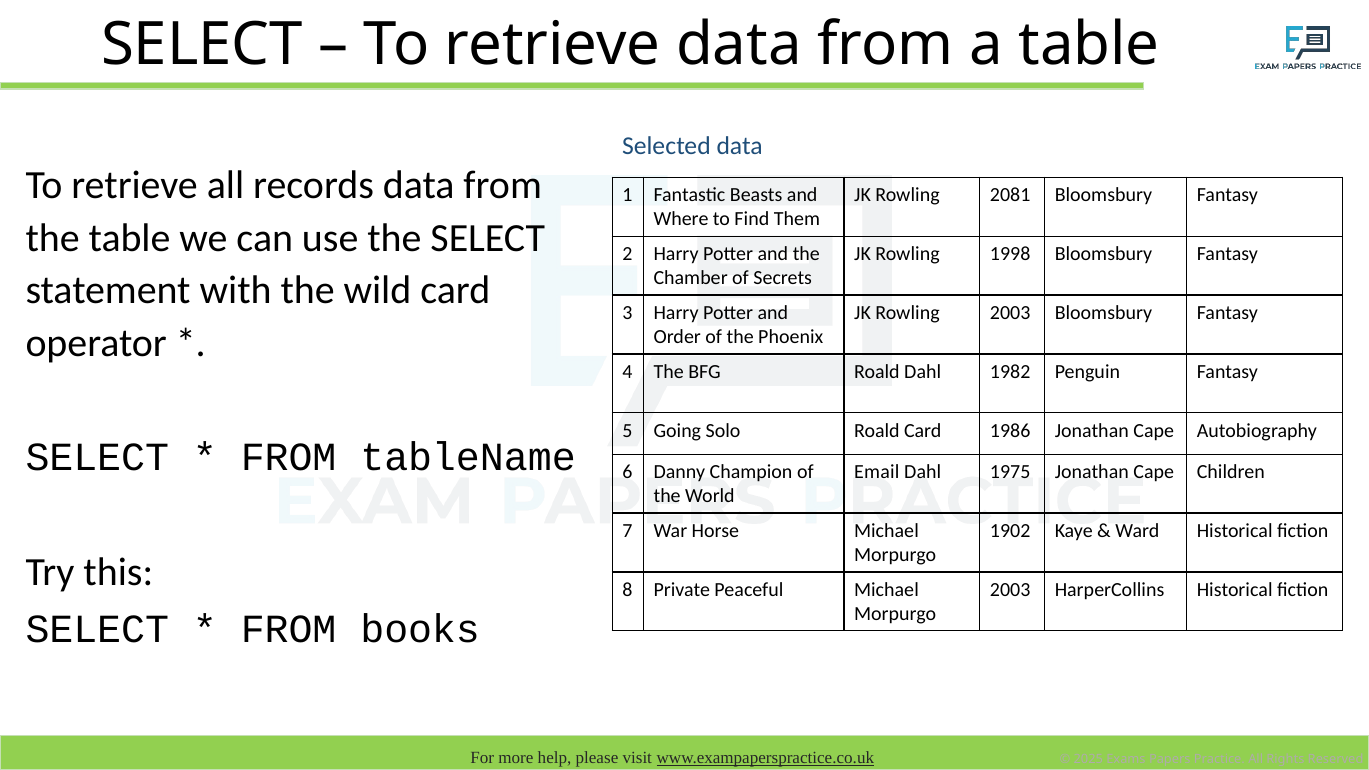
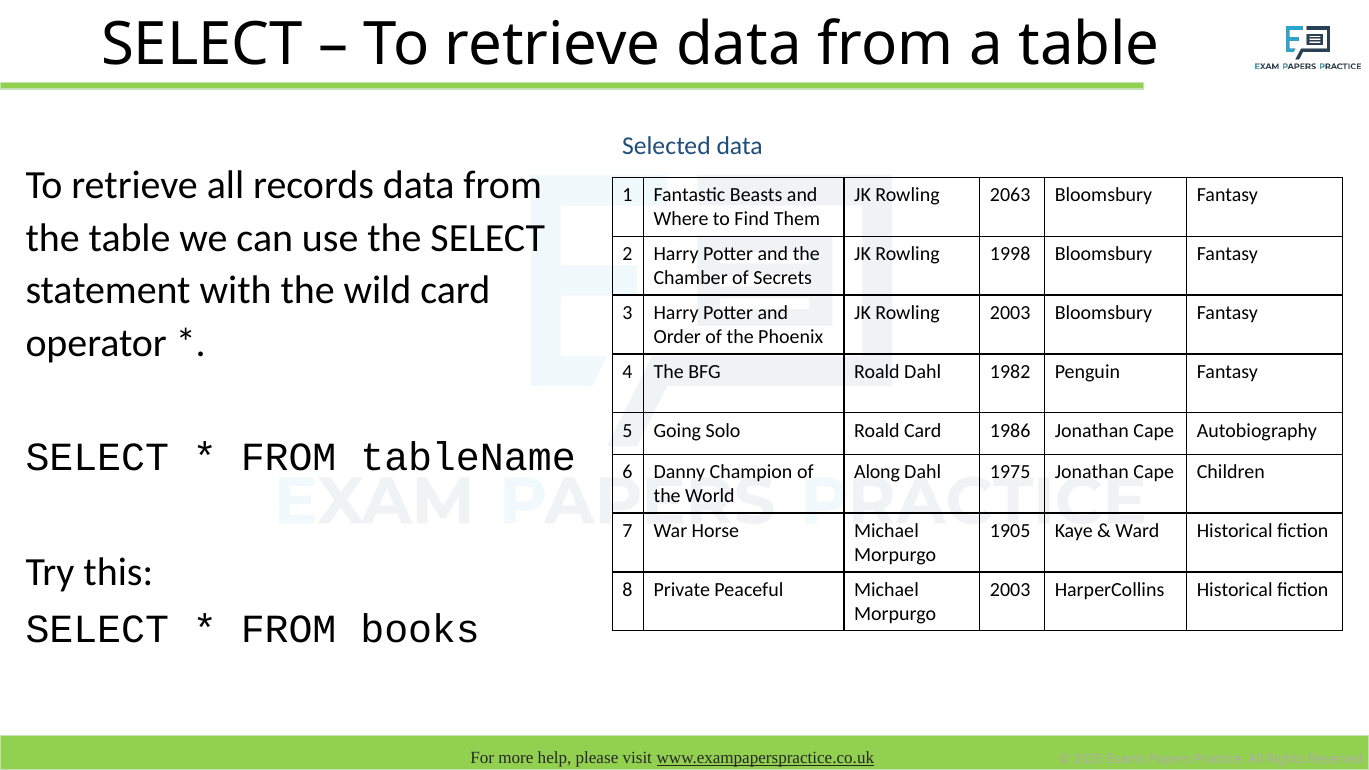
2081: 2081 -> 2063
Email: Email -> Along
1902: 1902 -> 1905
